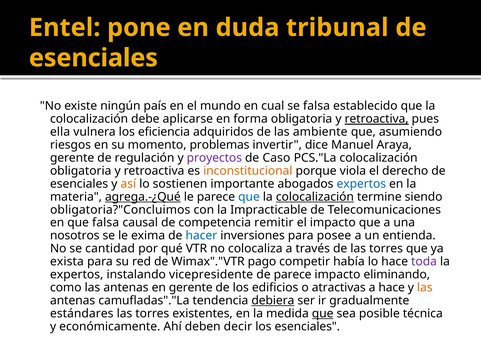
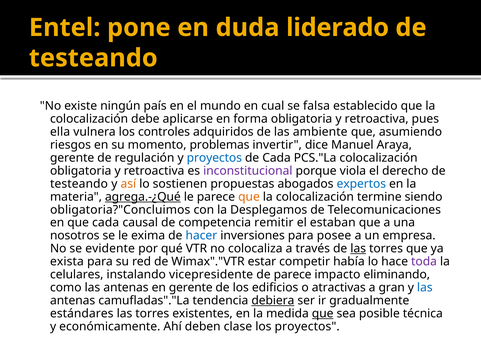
tribunal: tribunal -> liderado
esenciales at (93, 58): esenciales -> testeando
retroactiva at (377, 119) underline: present -> none
eficiencia: eficiencia -> controles
proyectos at (214, 158) colour: purple -> blue
de Caso: Caso -> Cada
inconstitucional colour: orange -> purple
esenciales at (79, 184): esenciales -> testeando
importante: importante -> propuestas
que at (249, 197) colour: blue -> orange
colocalización at (315, 197) underline: present -> none
Impracticable: Impracticable -> Desplegamos
que falsa: falsa -> cada
el impacto: impacto -> estaban
entienda: entienda -> empresa
cantidad: cantidad -> evidente
las at (358, 249) underline: none -> present
pago: pago -> estar
expertos at (77, 275): expertos -> celulares
a hace: hace -> gran
las at (425, 288) colour: orange -> blue
decir: decir -> clase
los esenciales: esenciales -> proyectos
